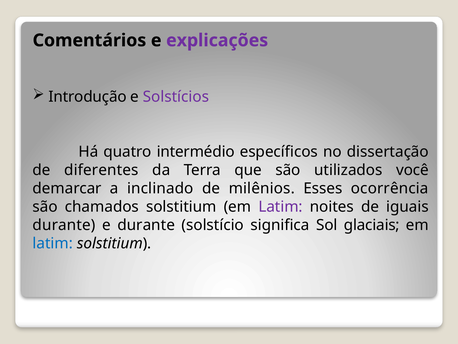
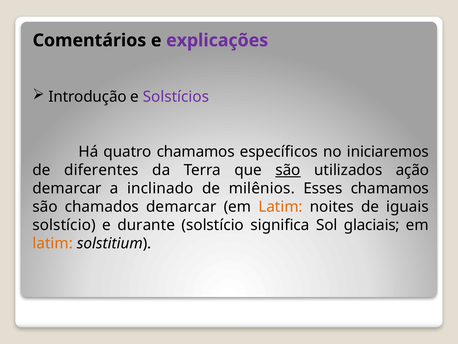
quatro intermédio: intermédio -> chamamos
dissertação: dissertação -> iniciaremos
são at (288, 170) underline: none -> present
você: você -> ação
Esses ocorrência: ocorrência -> chamamos
chamados solstitium: solstitium -> demarcar
Latim at (281, 207) colour: purple -> orange
durante at (64, 225): durante -> solstício
latim at (53, 243) colour: blue -> orange
